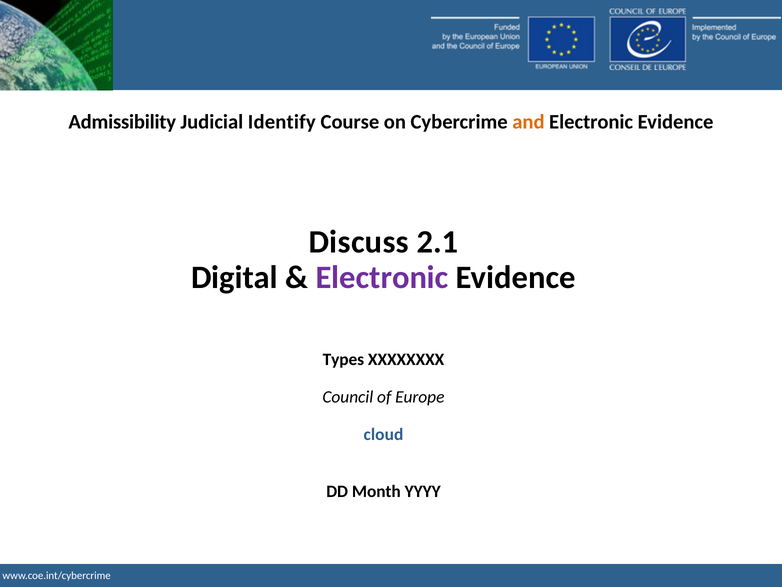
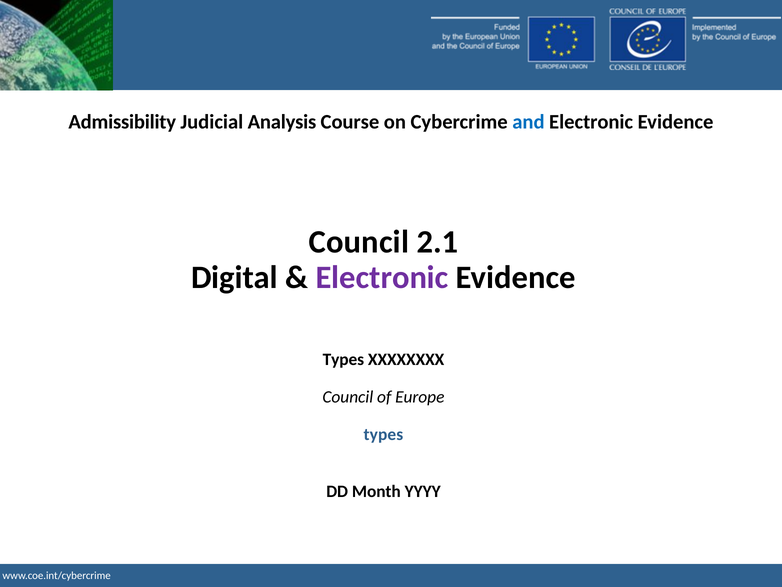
Identify: Identify -> Analysis
and colour: orange -> blue
Discuss at (359, 242): Discuss -> Council
cloud at (383, 434): cloud -> types
